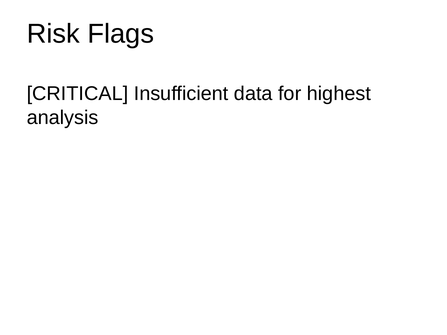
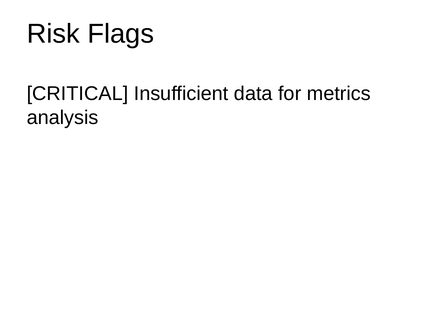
highest: highest -> metrics
